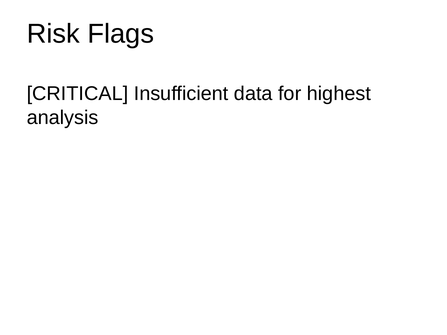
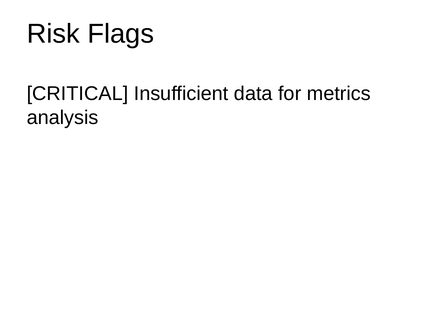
highest: highest -> metrics
